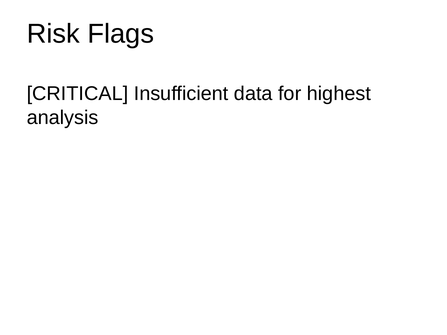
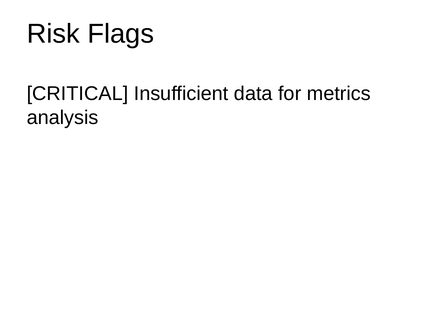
highest: highest -> metrics
